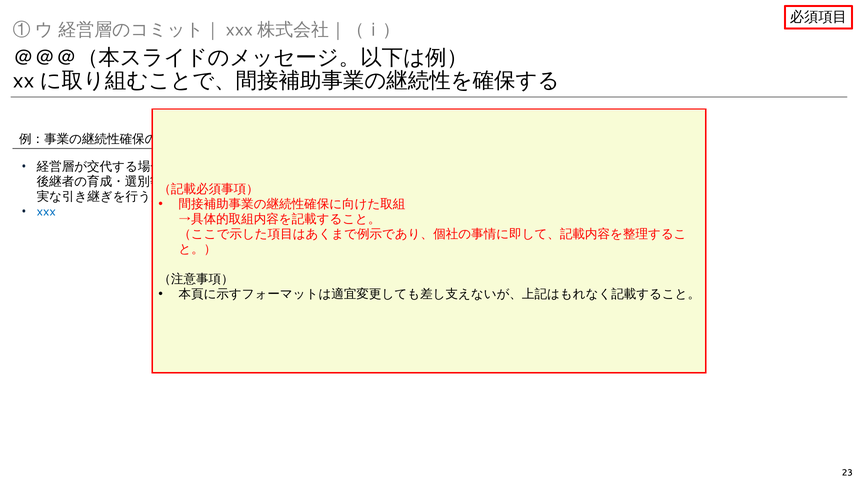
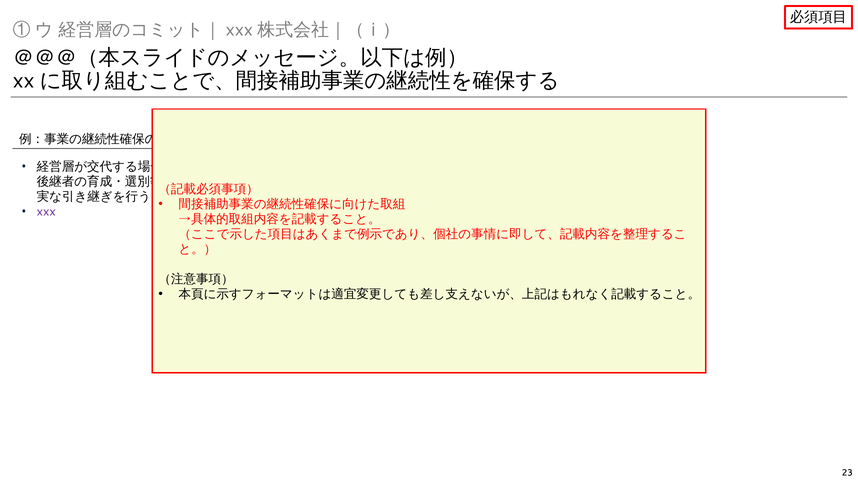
xxx colour: blue -> purple
